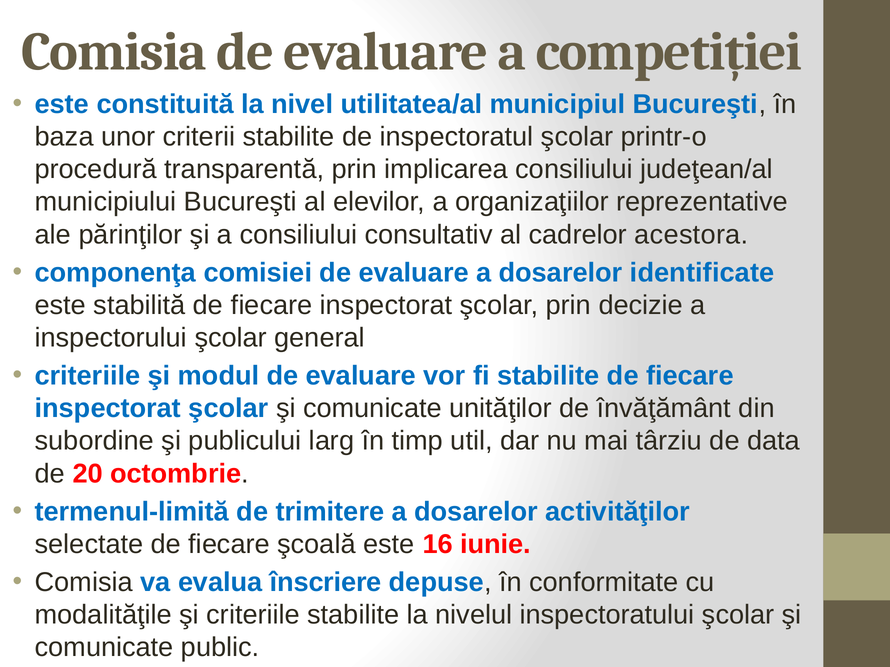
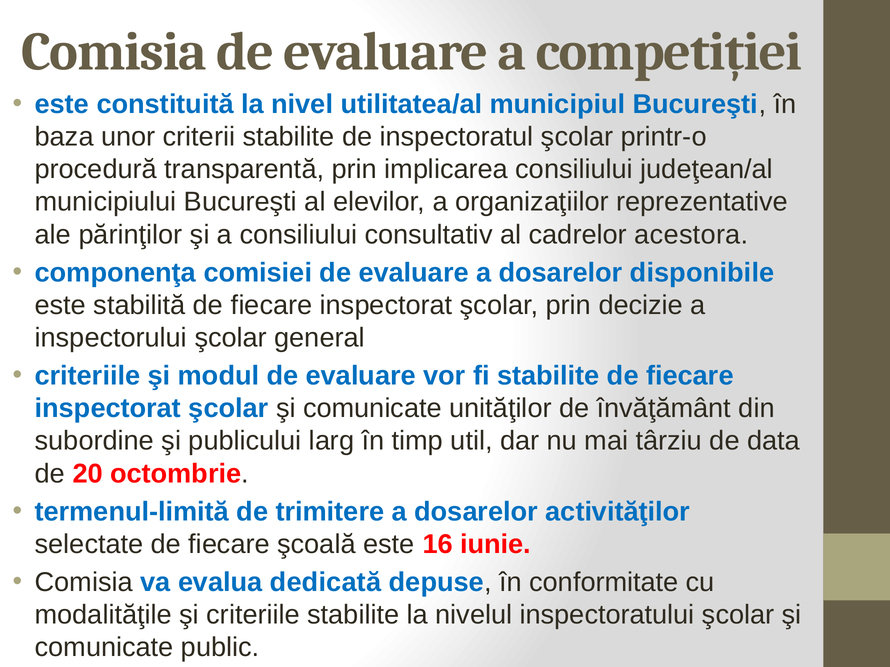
identificate: identificate -> disponibile
înscriere: înscriere -> dedicată
